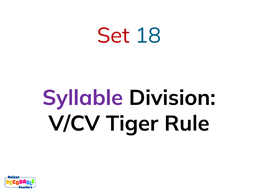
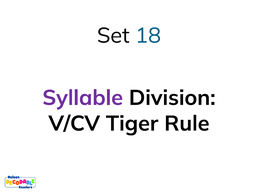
Set colour: red -> black
